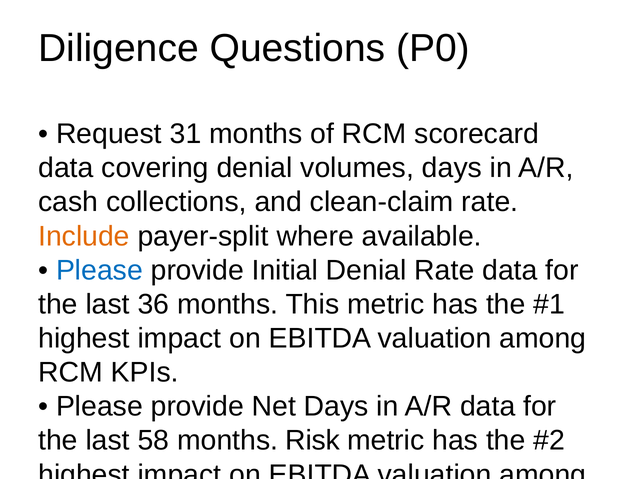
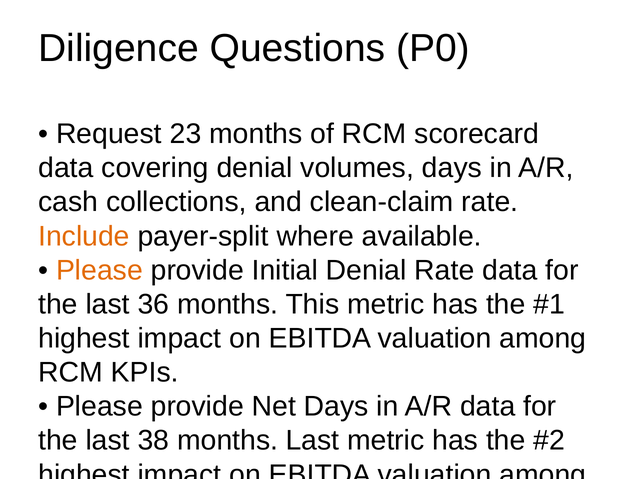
31: 31 -> 23
Please at (99, 270) colour: blue -> orange
58: 58 -> 38
months Risk: Risk -> Last
